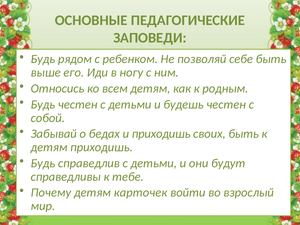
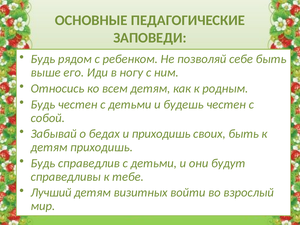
Почему: Почему -> Лучший
карточек: карточек -> визитных
